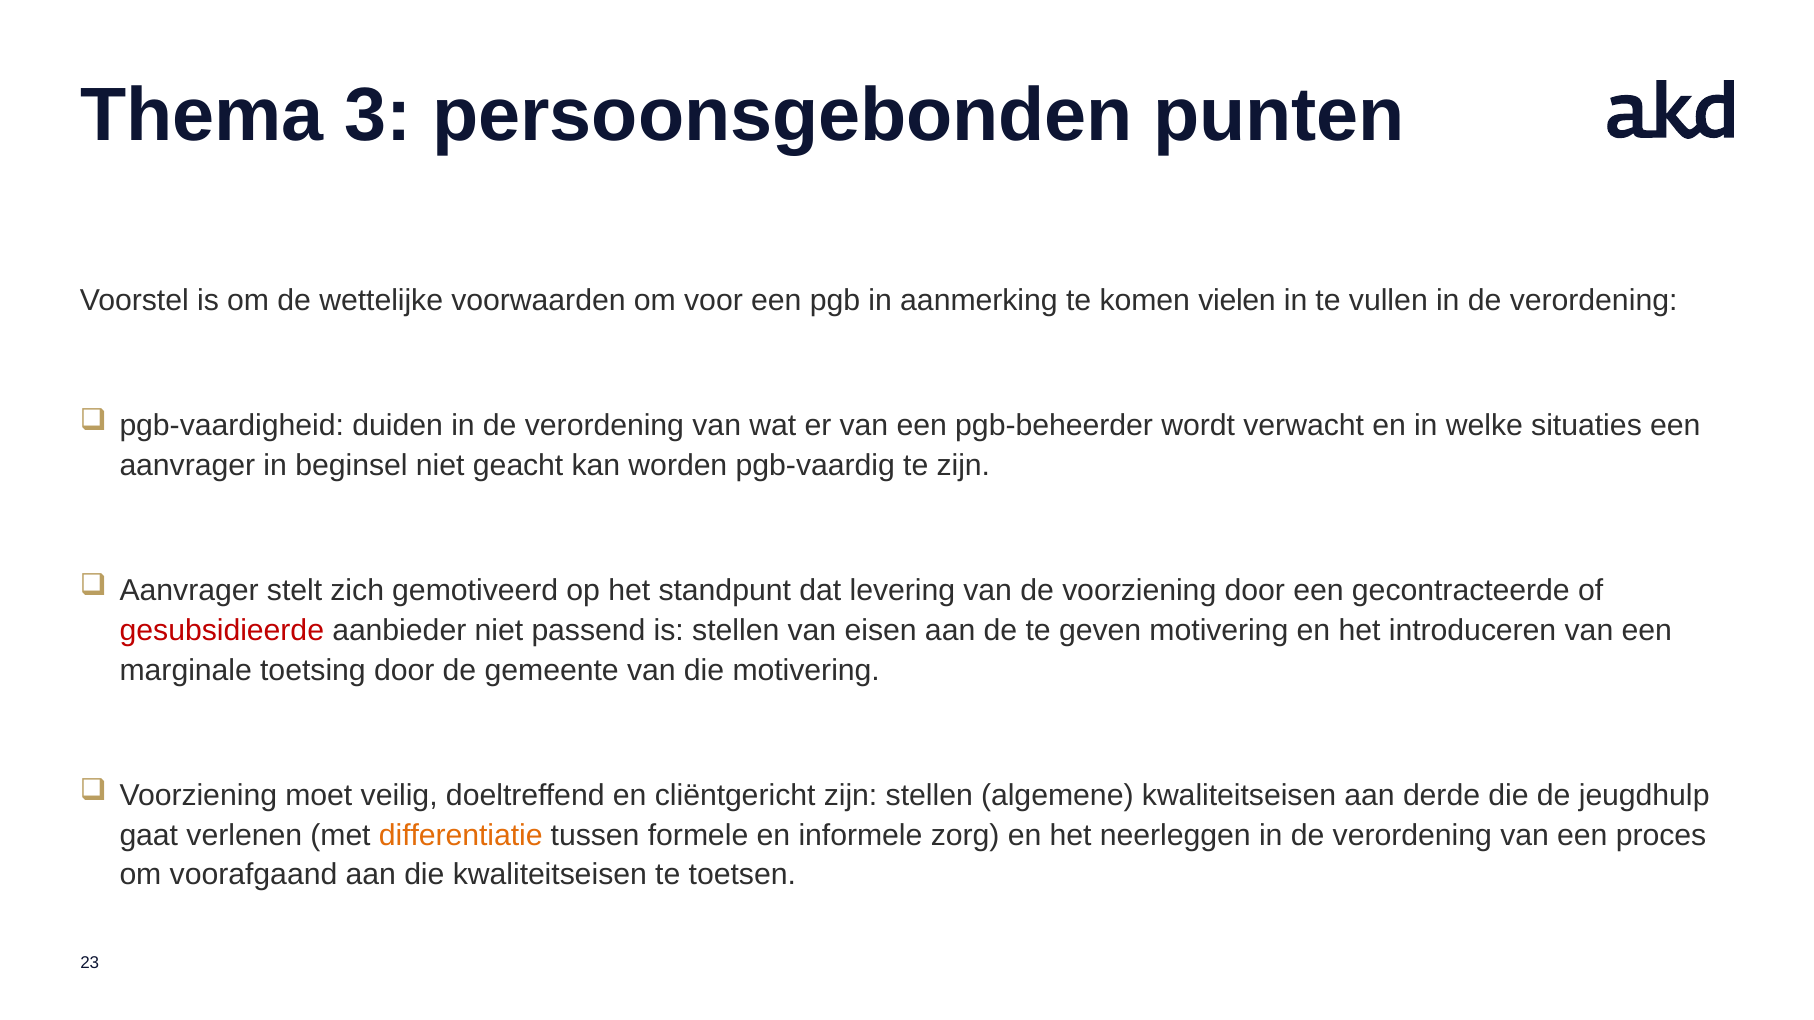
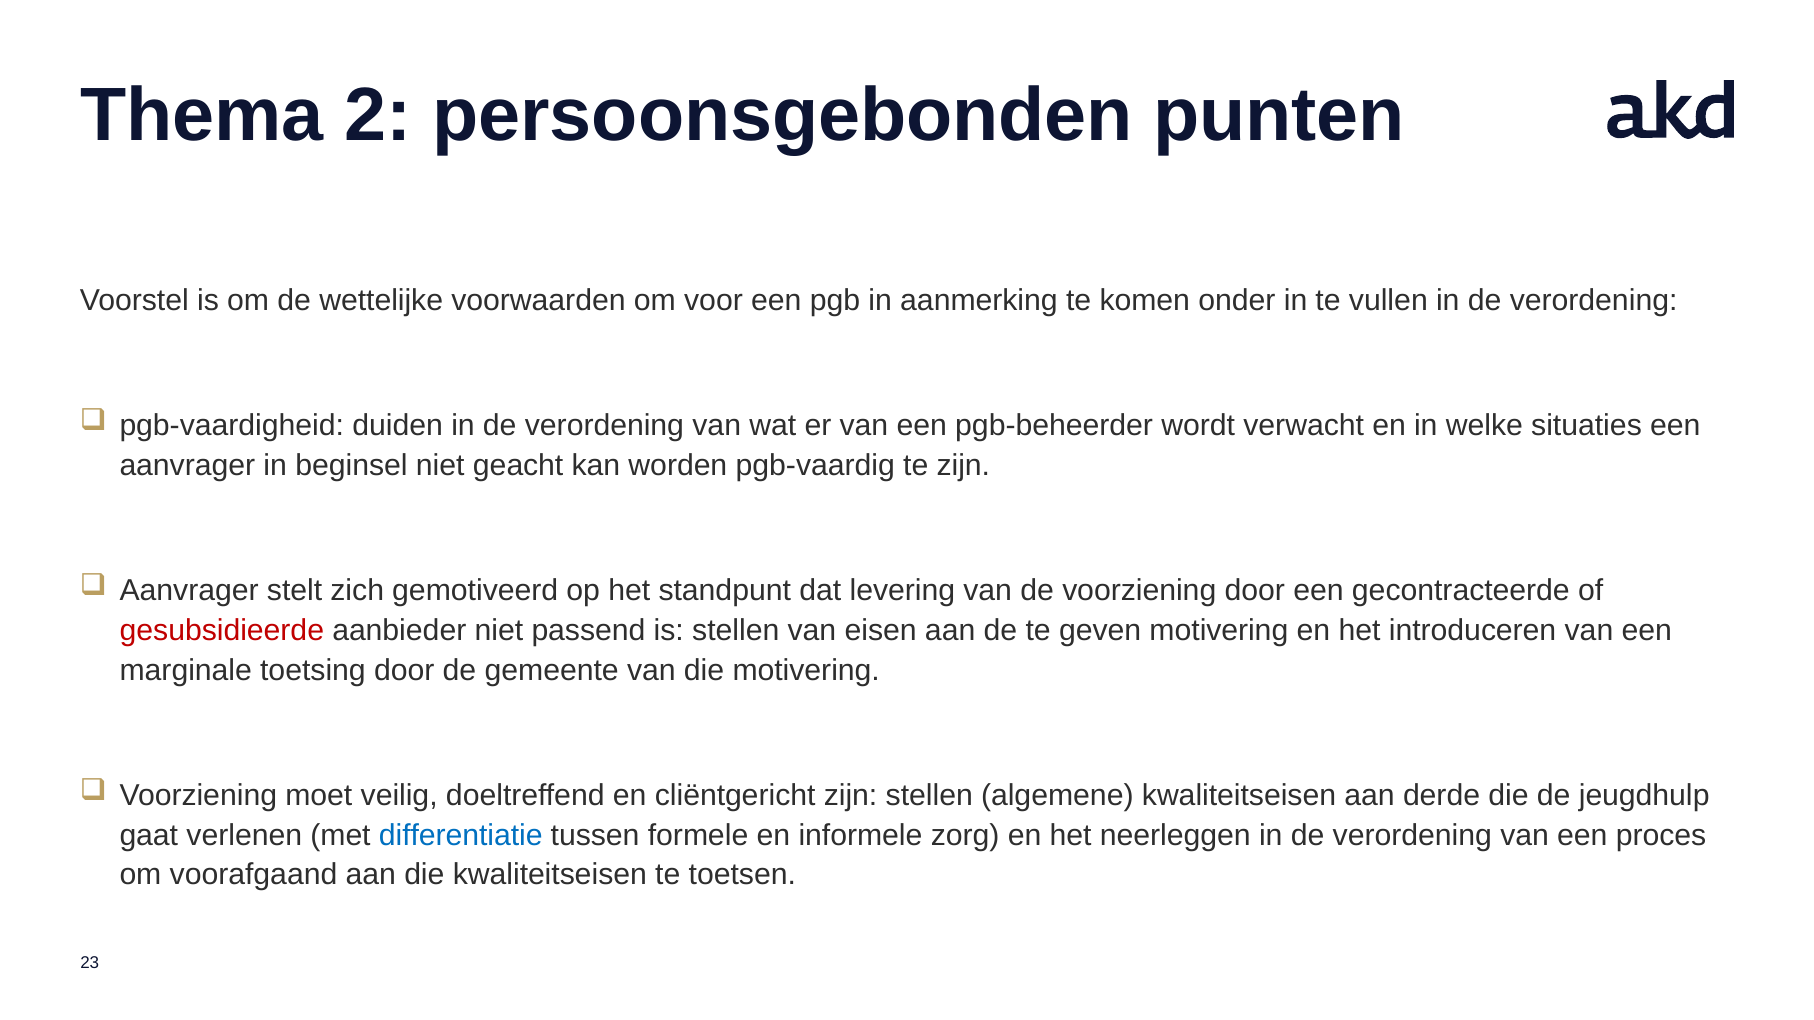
3: 3 -> 2
vielen: vielen -> onder
differentiatie colour: orange -> blue
